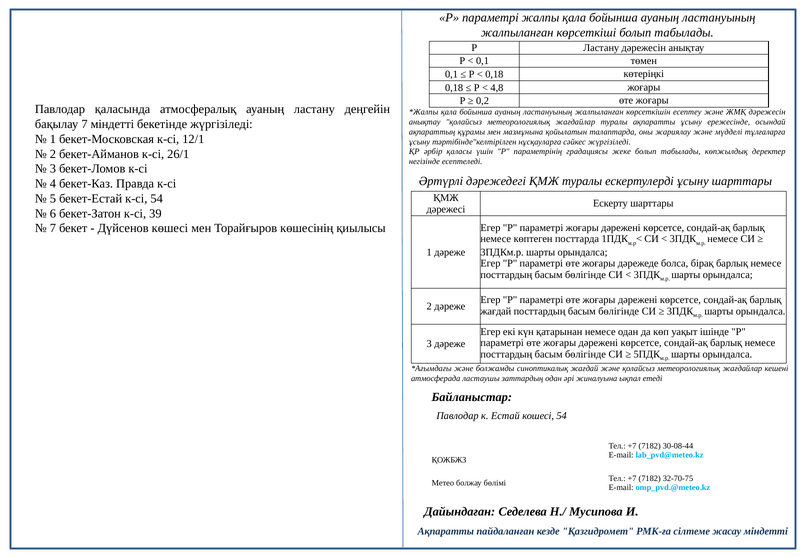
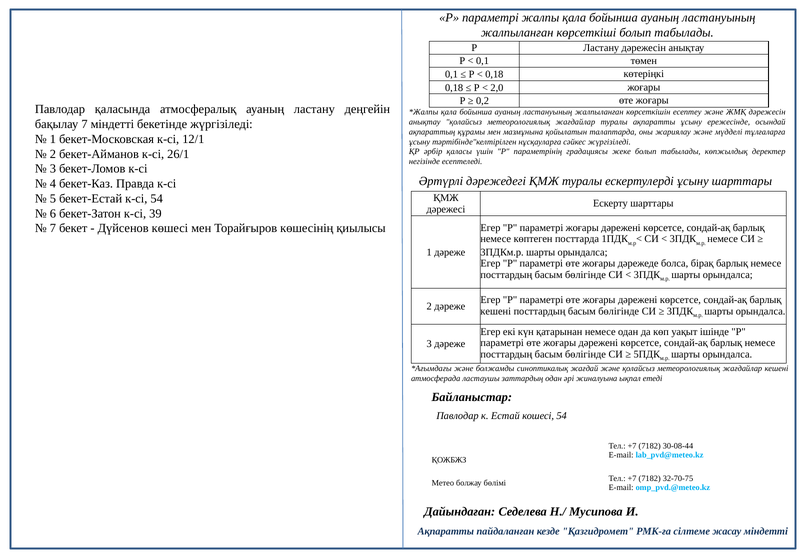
4,8: 4,8 -> 2,0
жағдай at (496, 311): жағдай -> кешені
